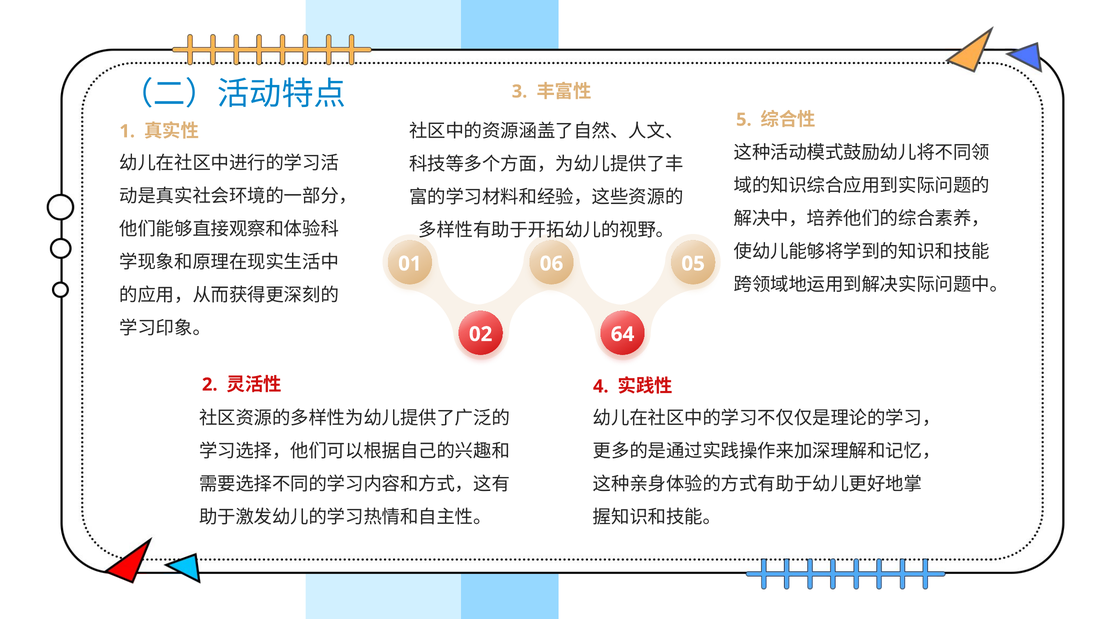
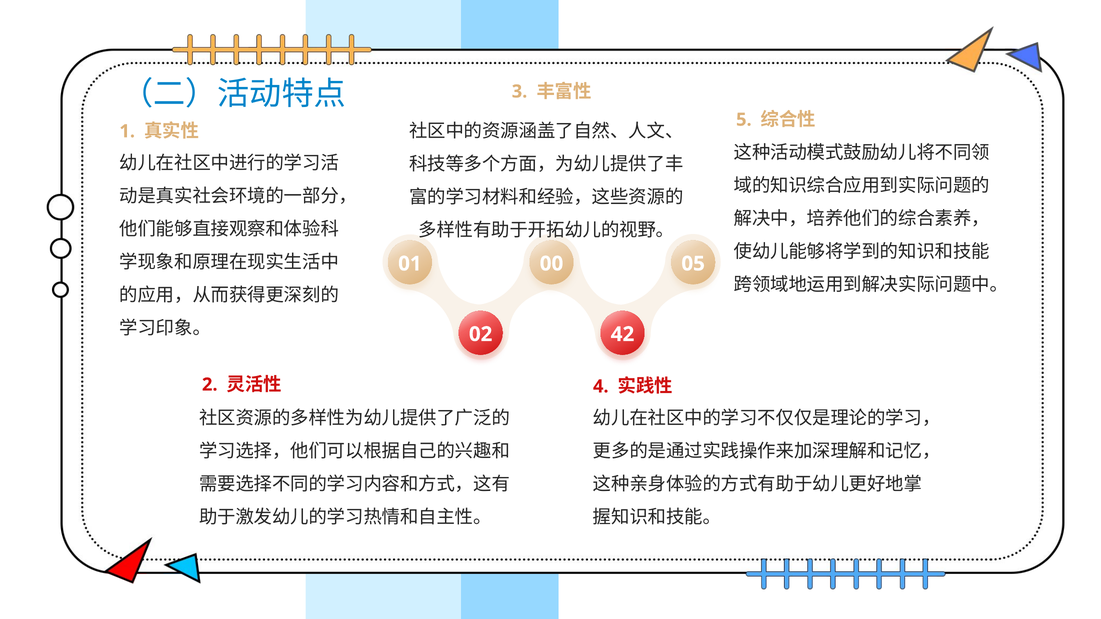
06: 06 -> 00
64: 64 -> 42
